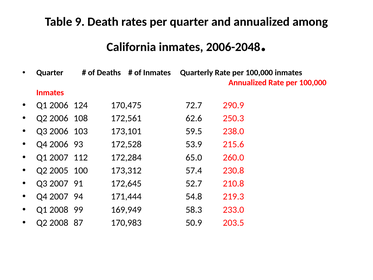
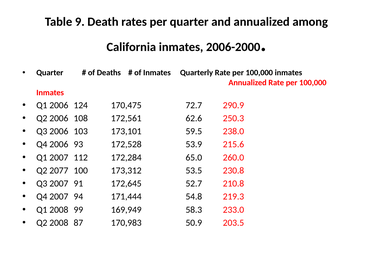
2006-2048: 2006-2048 -> 2006-2000
2005: 2005 -> 2077
57.4: 57.4 -> 53.5
